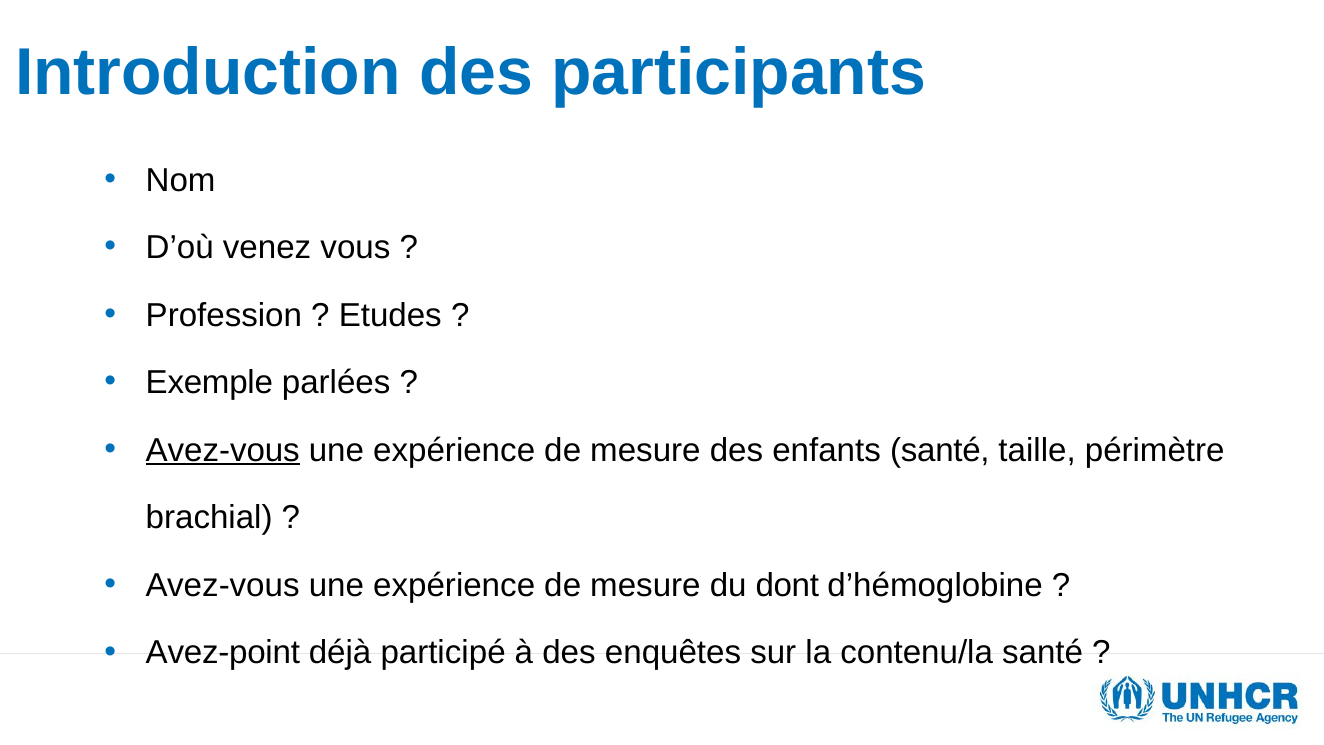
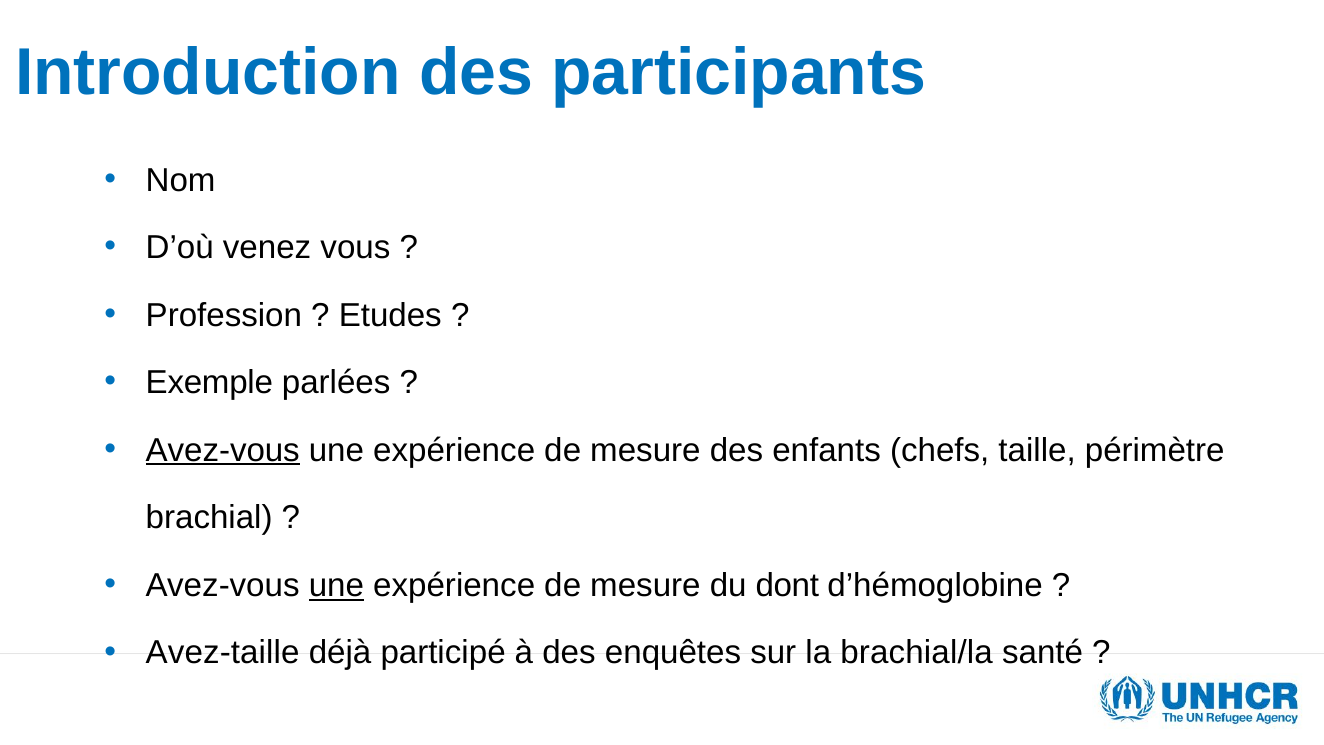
enfants santé: santé -> chefs
une at (336, 585) underline: none -> present
Avez-point: Avez-point -> Avez-taille
contenu/la: contenu/la -> brachial/la
